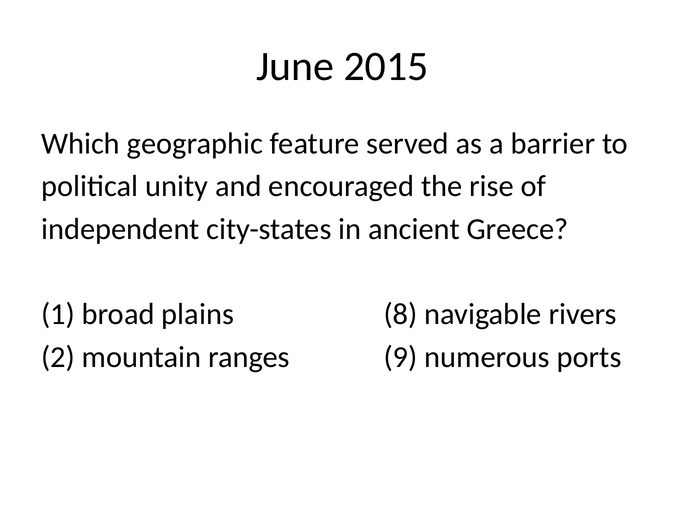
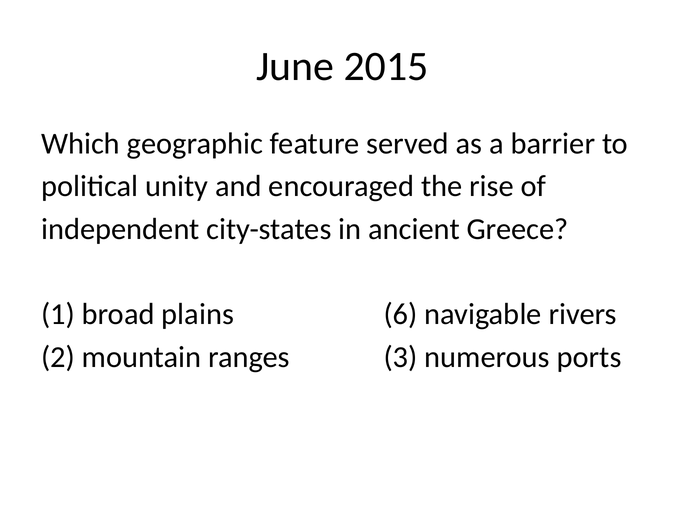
8: 8 -> 6
9: 9 -> 3
